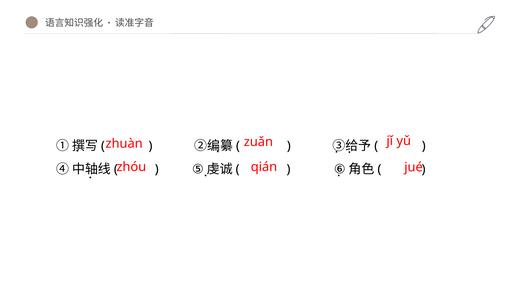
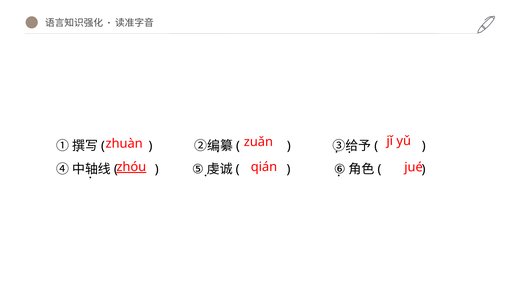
zhóu underline: none -> present
